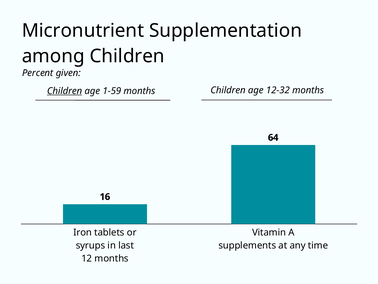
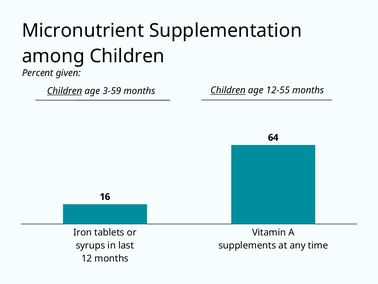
1-59: 1-59 -> 3-59
Children at (228, 90) underline: none -> present
12-32: 12-32 -> 12-55
